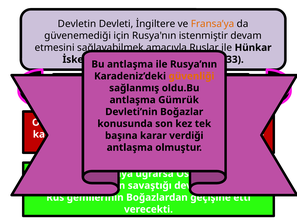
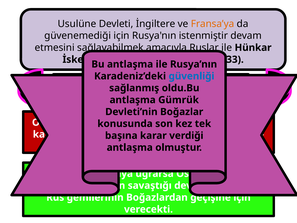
Devletin: Devletin -> Usulüne
güvenliği colour: orange -> blue
geçişine etti: etti -> için
